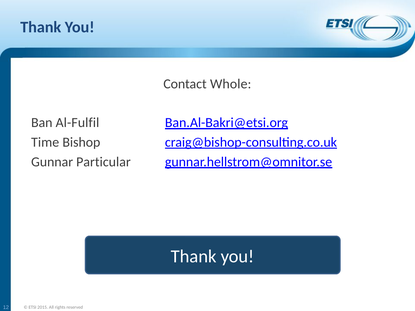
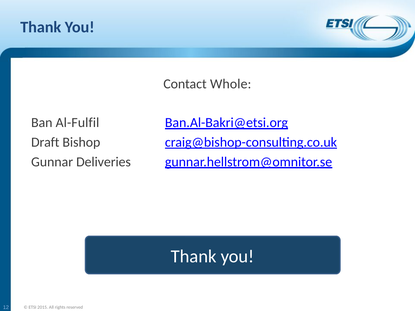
Time: Time -> Draft
Particular: Particular -> Deliveries
